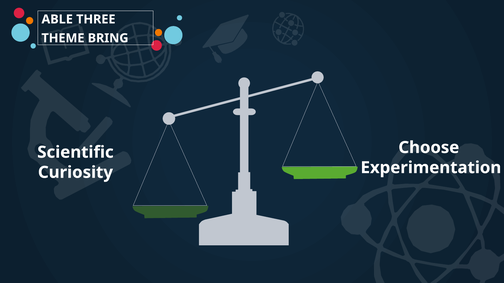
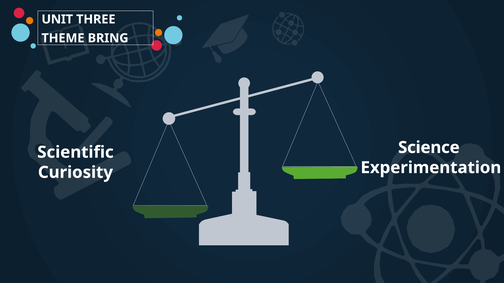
ABLE: ABLE -> UNIT
Choose: Choose -> Science
